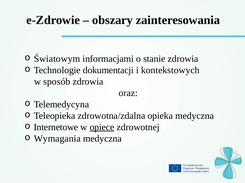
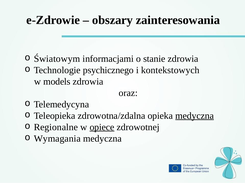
dokumentacji: dokumentacji -> psychicznego
sposób: sposób -> models
medyczna at (195, 116) underline: none -> present
Internetowe: Internetowe -> Regionalne
